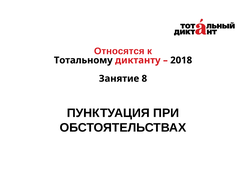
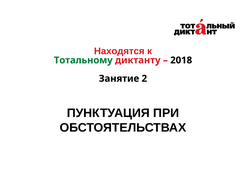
Относятся: Относятся -> Находятся
Тотальному colour: black -> green
8: 8 -> 2
